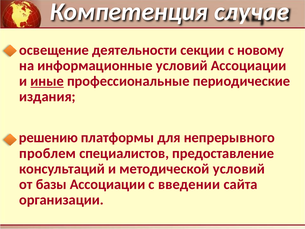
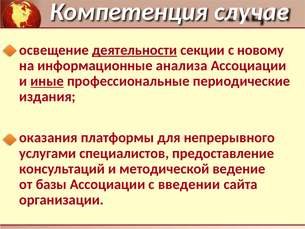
деятельности underline: none -> present
информационные условий: условий -> анализа
решению: решению -> оказания
проблем: проблем -> услугами
методической условий: условий -> ведение
